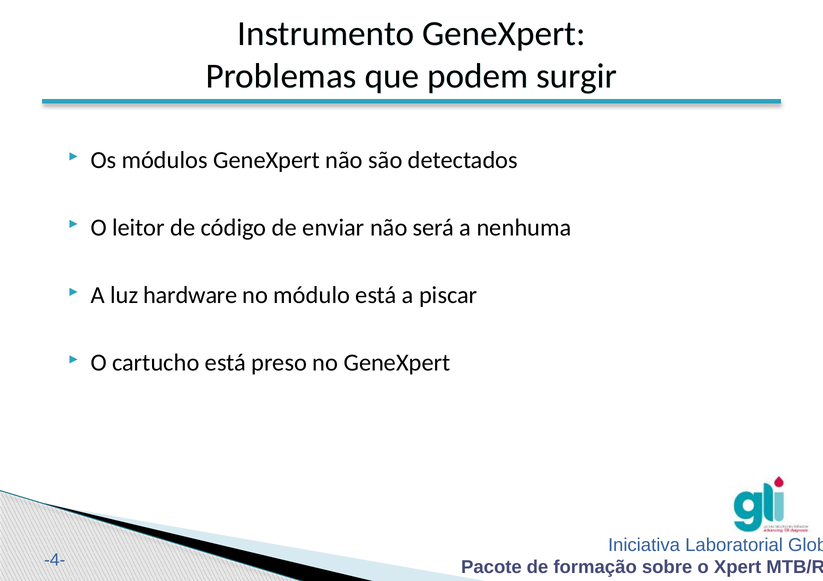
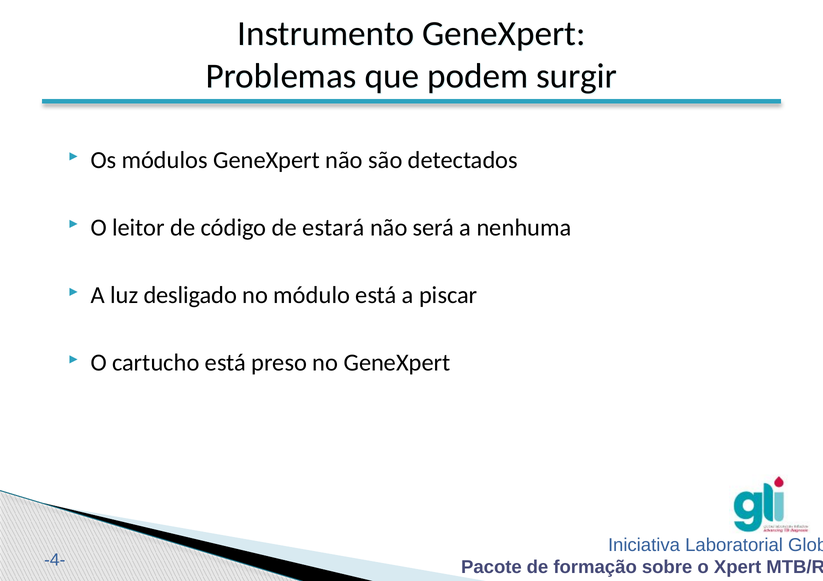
enviar: enviar -> estará
hardware: hardware -> desligado
